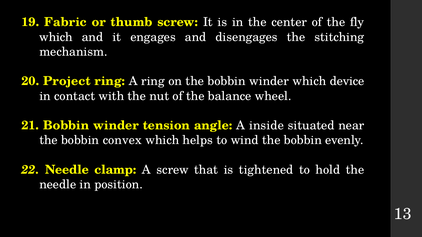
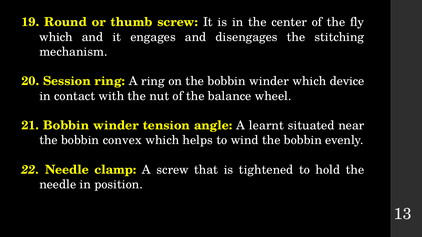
Fabric: Fabric -> Round
Project: Project -> Session
inside: inside -> learnt
